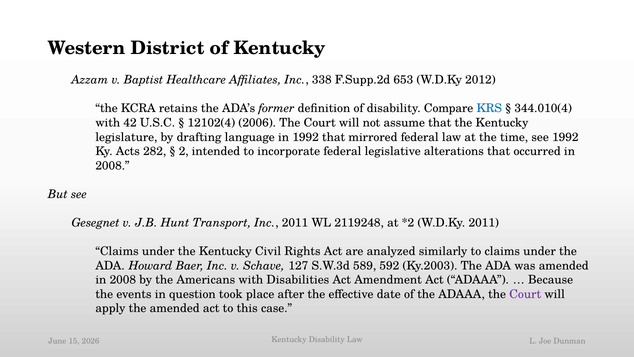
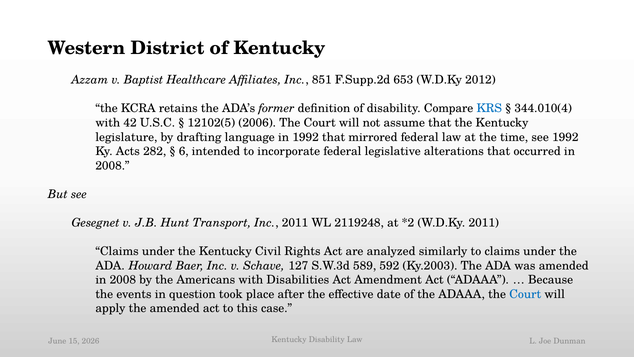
338: 338 -> 851
12102(4: 12102(4 -> 12102(5
2: 2 -> 6
Court at (525, 294) colour: purple -> blue
